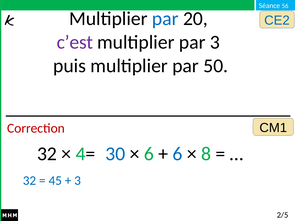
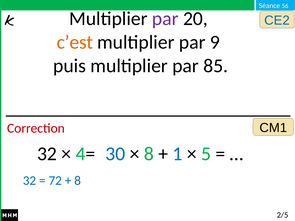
par at (165, 19) colour: blue -> purple
c’est colour: purple -> orange
par 3: 3 -> 9
50: 50 -> 85
6 at (149, 154): 6 -> 8
6 at (178, 154): 6 -> 1
8: 8 -> 5
45: 45 -> 72
3 at (78, 181): 3 -> 8
